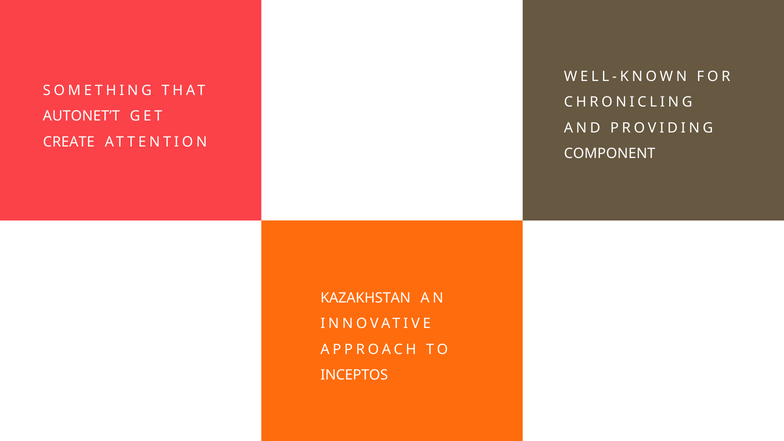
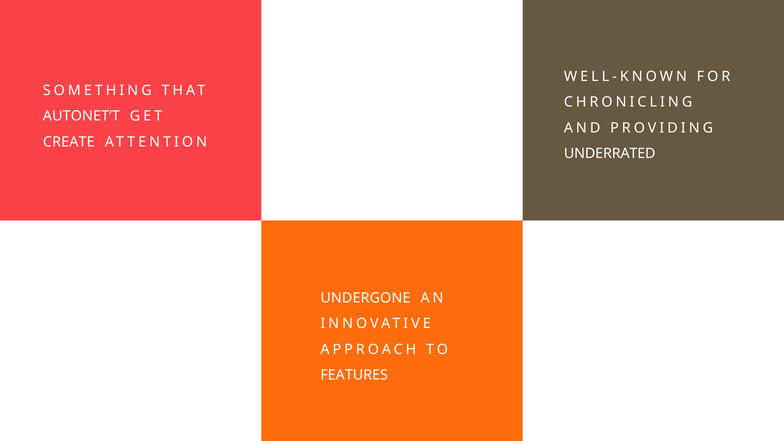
COMPONENT: COMPONENT -> UNDERRATED
KAZAKHSTAN: KAZAKHSTAN -> UNDERGONE
INCEPTOS: INCEPTOS -> FEATURES
